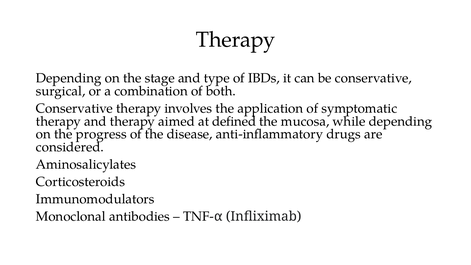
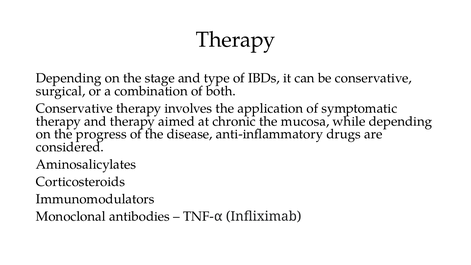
defined: defined -> chronic
